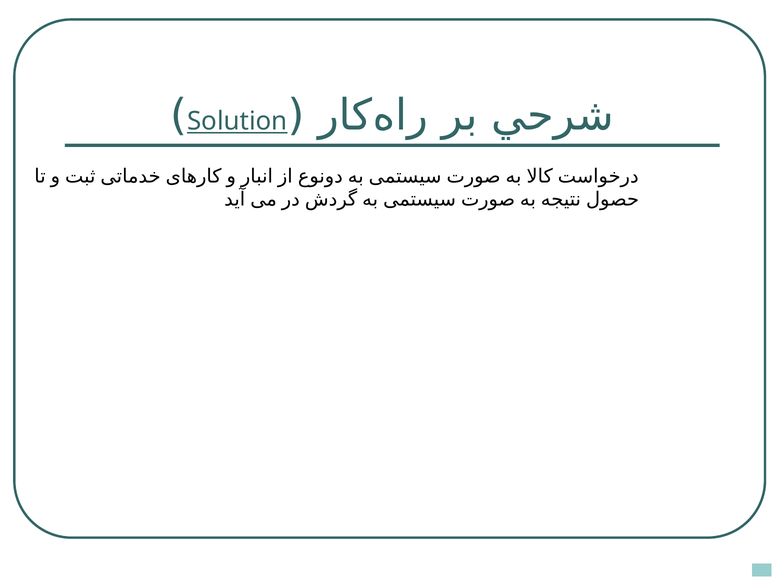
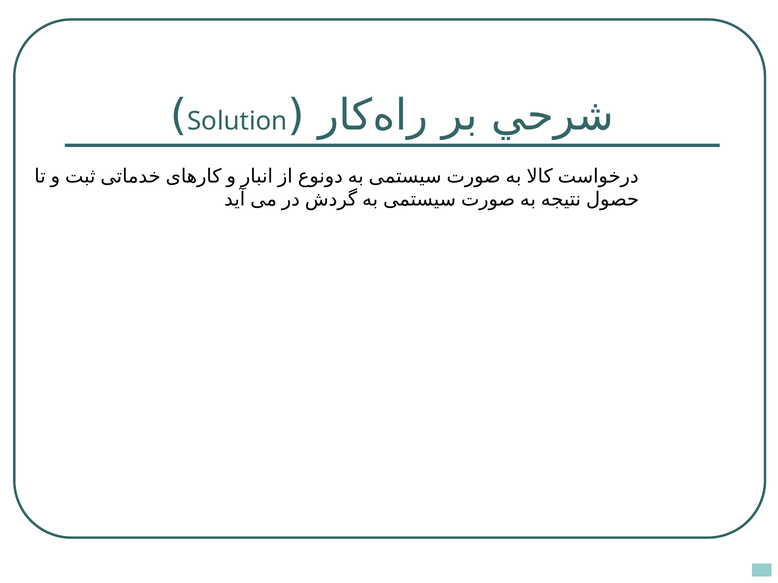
Solution underline: present -> none
